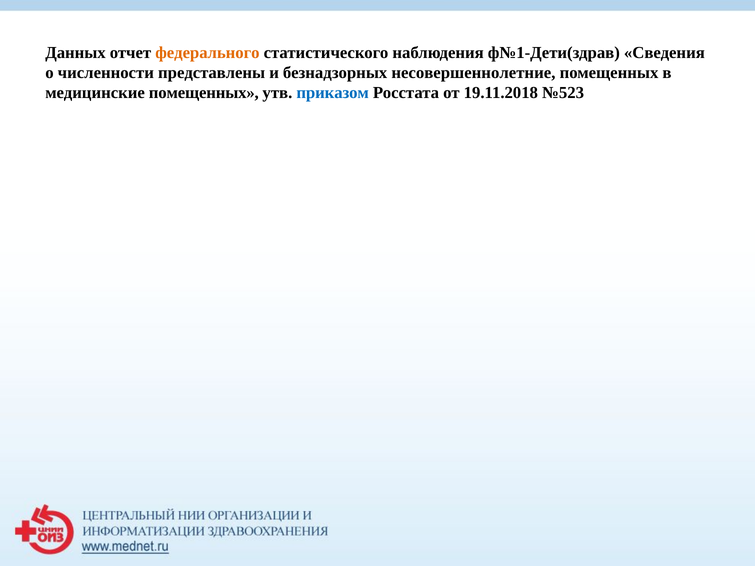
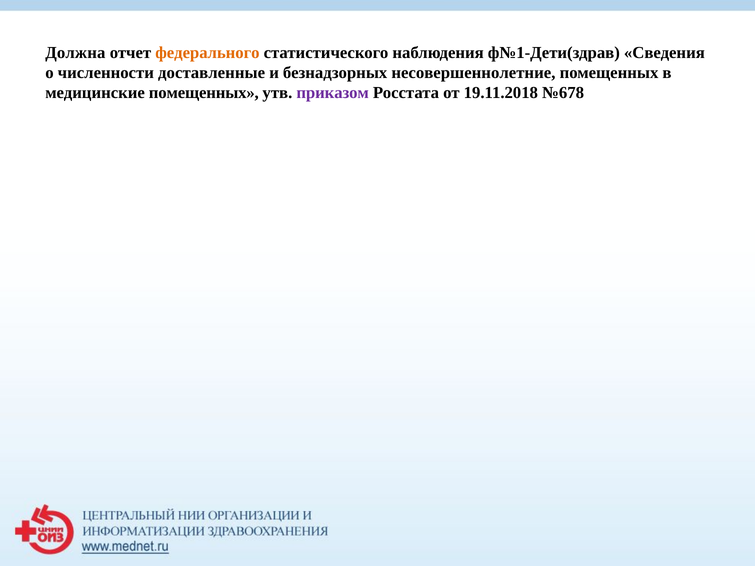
Данных: Данных -> Должна
представлены: представлены -> доставленные
приказом colour: blue -> purple
№523: №523 -> №678
